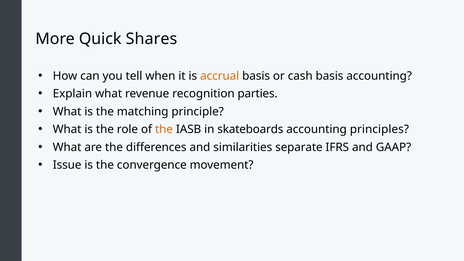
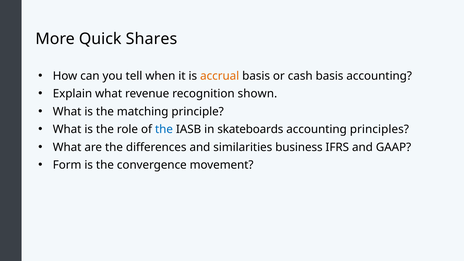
parties: parties -> shown
the at (164, 129) colour: orange -> blue
separate: separate -> business
Issue: Issue -> Form
